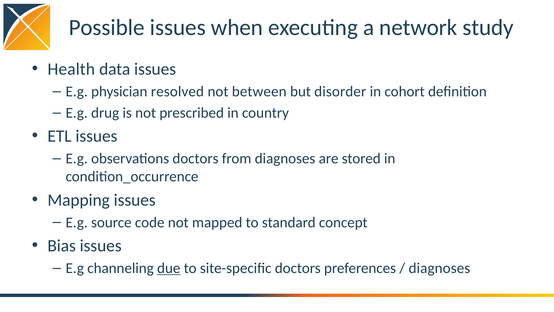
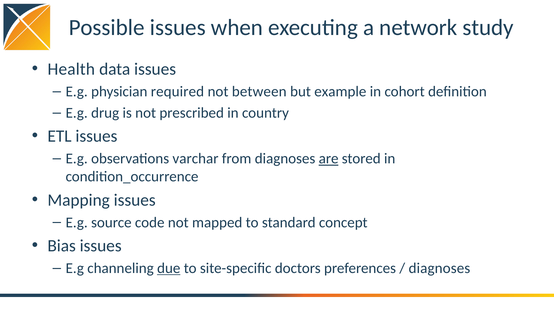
resolved: resolved -> required
disorder: disorder -> example
observations doctors: doctors -> varchar
are underline: none -> present
